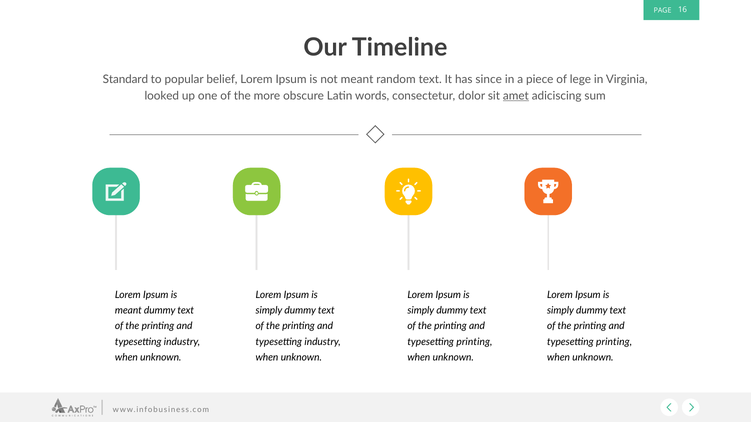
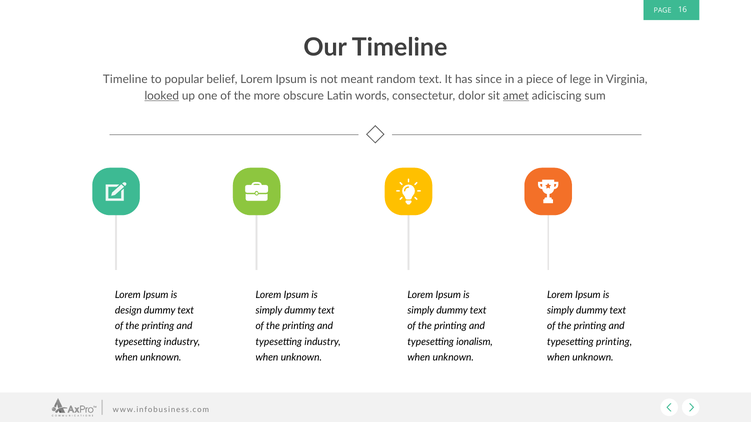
Standard at (125, 79): Standard -> Timeline
looked underline: none -> present
meant at (128, 311): meant -> design
printing at (474, 342): printing -> ionalism
